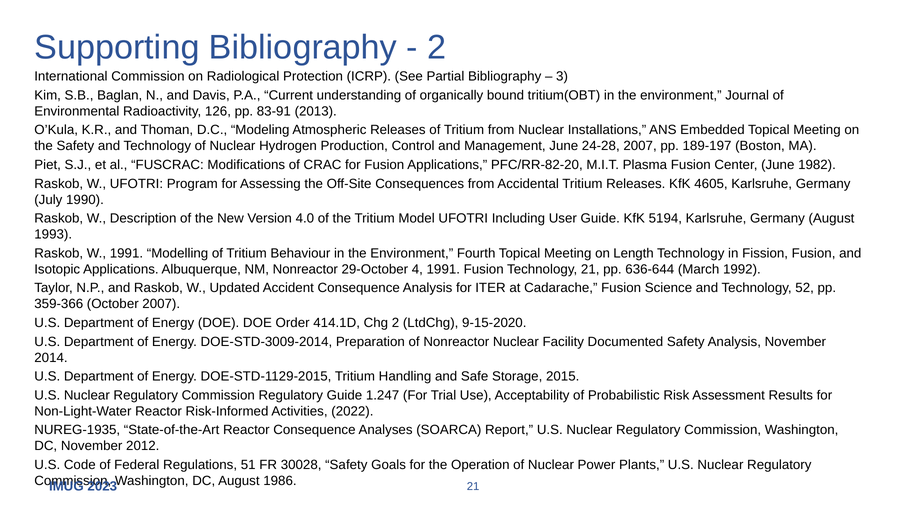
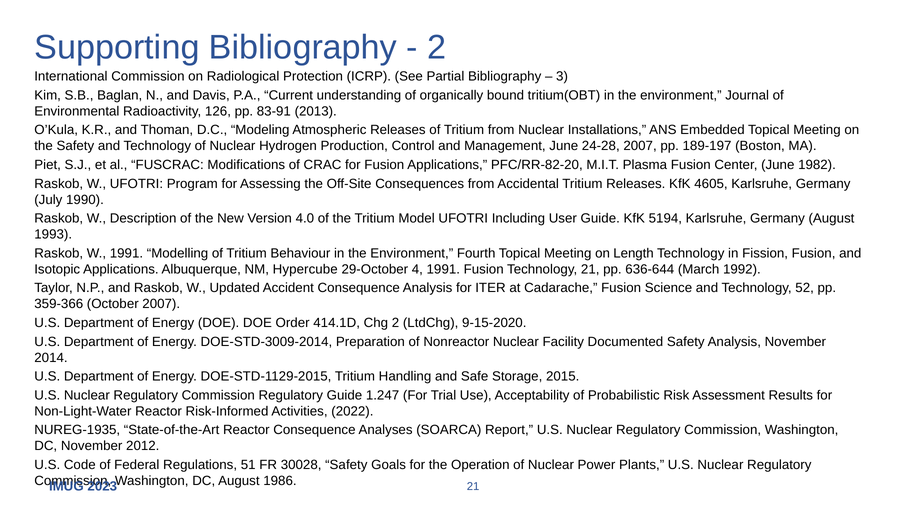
NM Nonreactor: Nonreactor -> Hypercube
